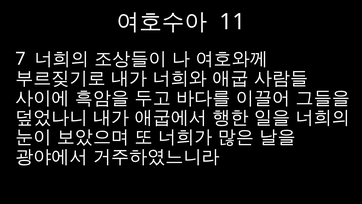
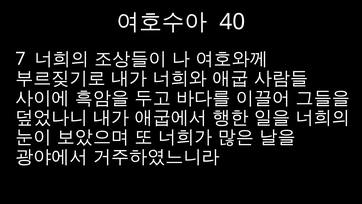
11: 11 -> 40
